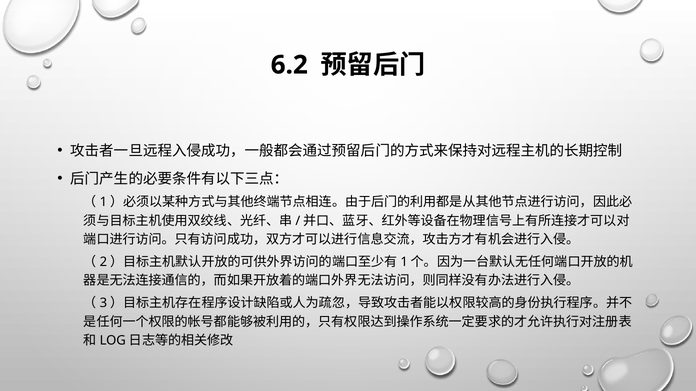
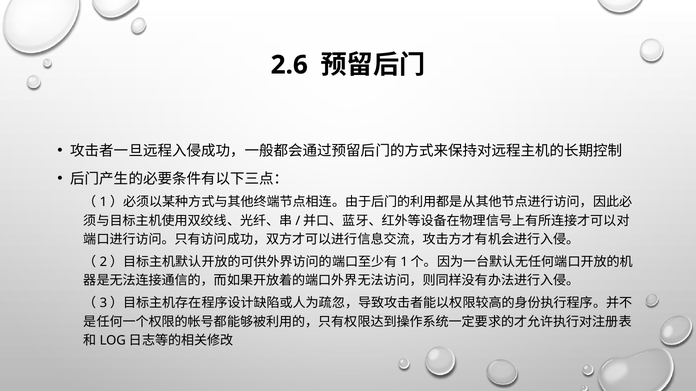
6.2: 6.2 -> 2.6
